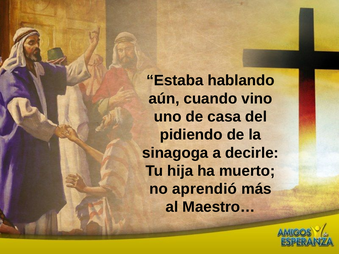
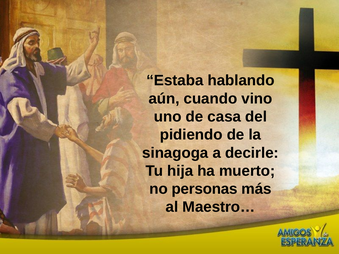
aprendió: aprendió -> personas
